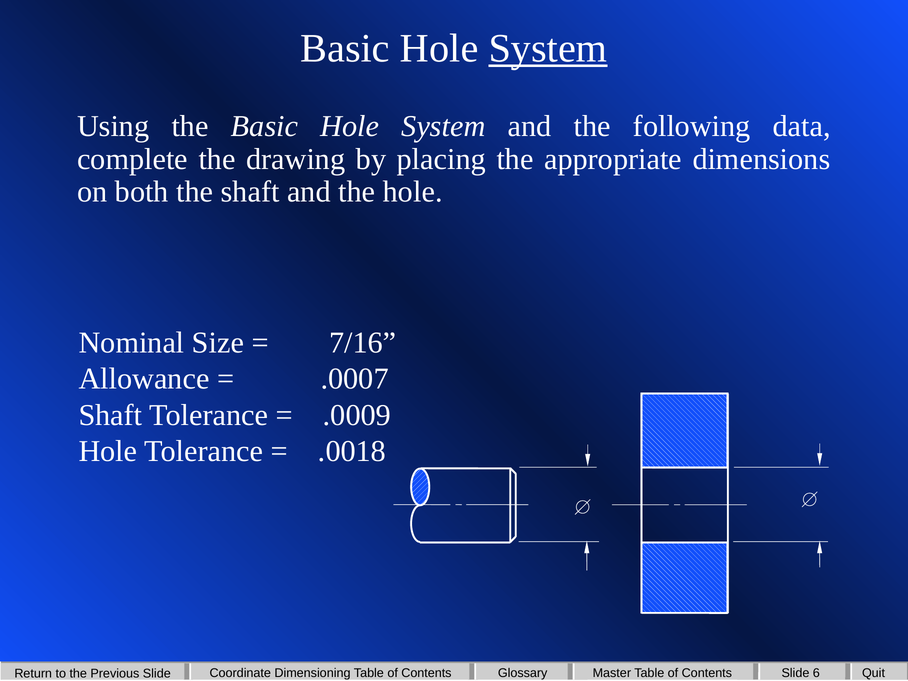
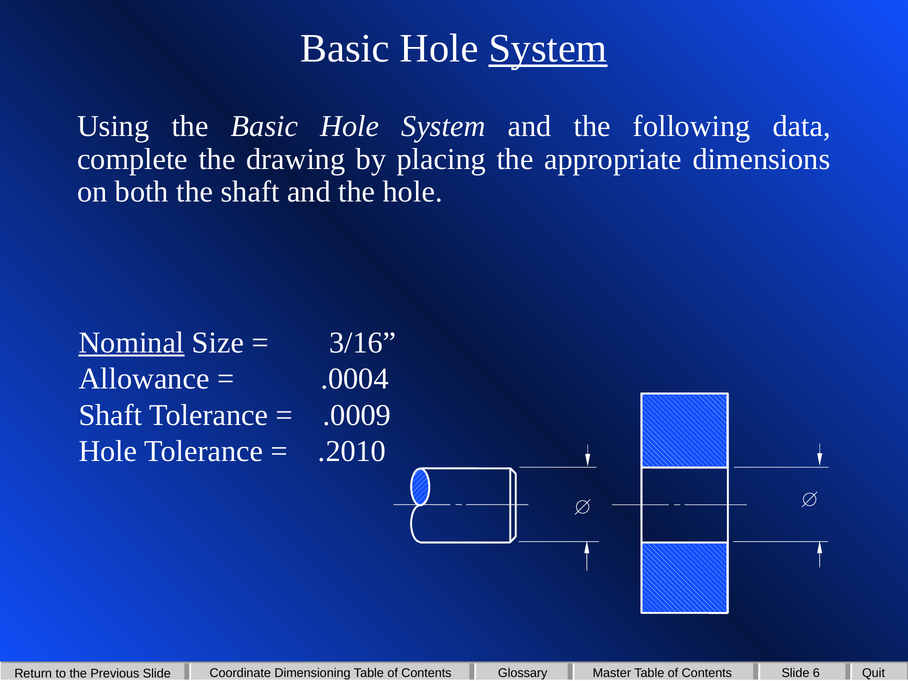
Nominal underline: none -> present
7/16: 7/16 -> 3/16
.0007: .0007 -> .0004
.0018: .0018 -> .2010
